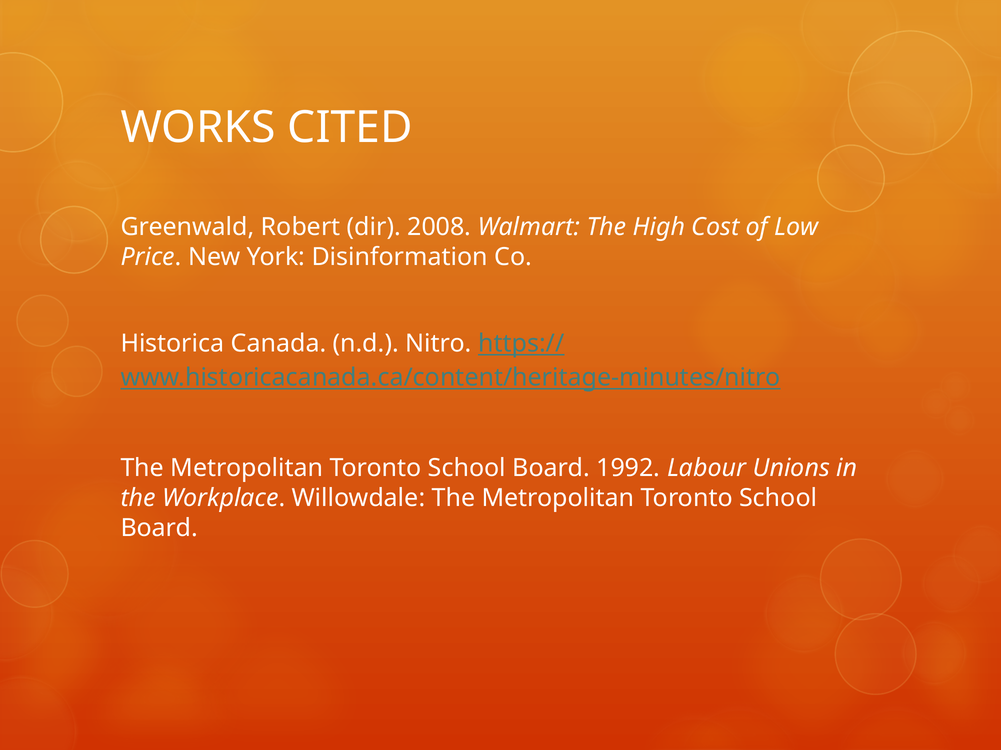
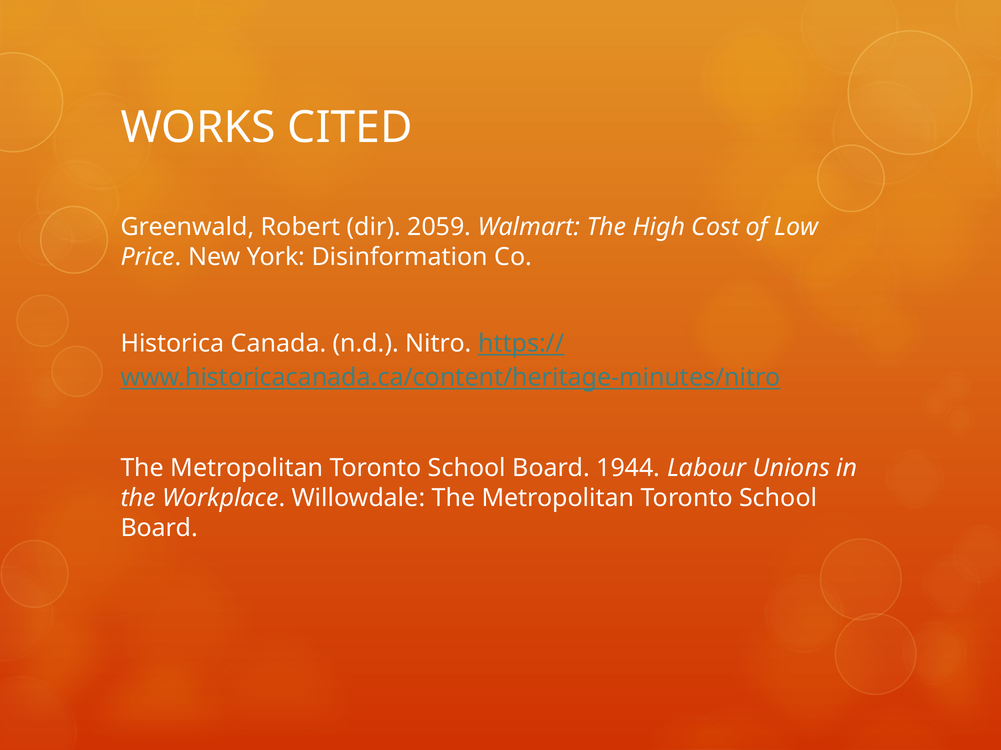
2008: 2008 -> 2059
1992: 1992 -> 1944
